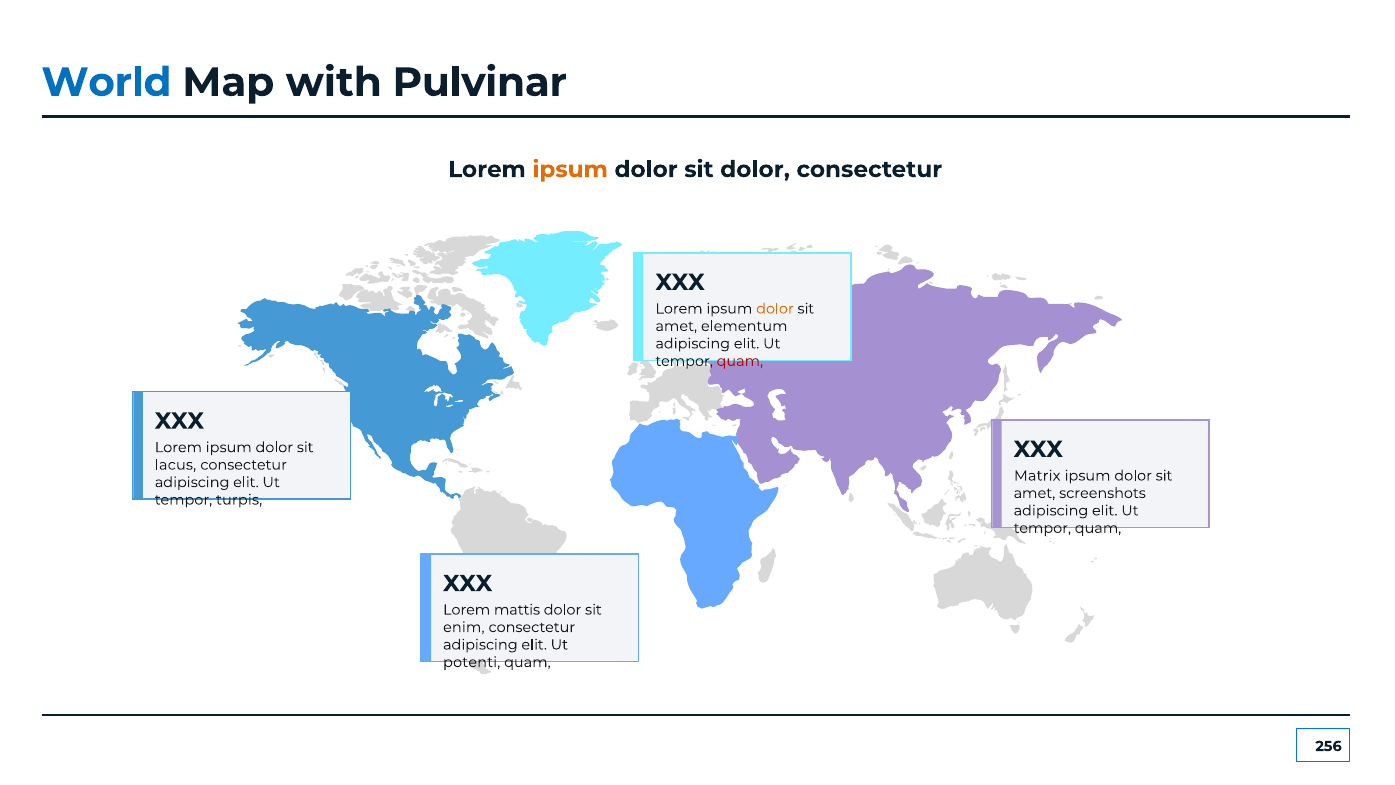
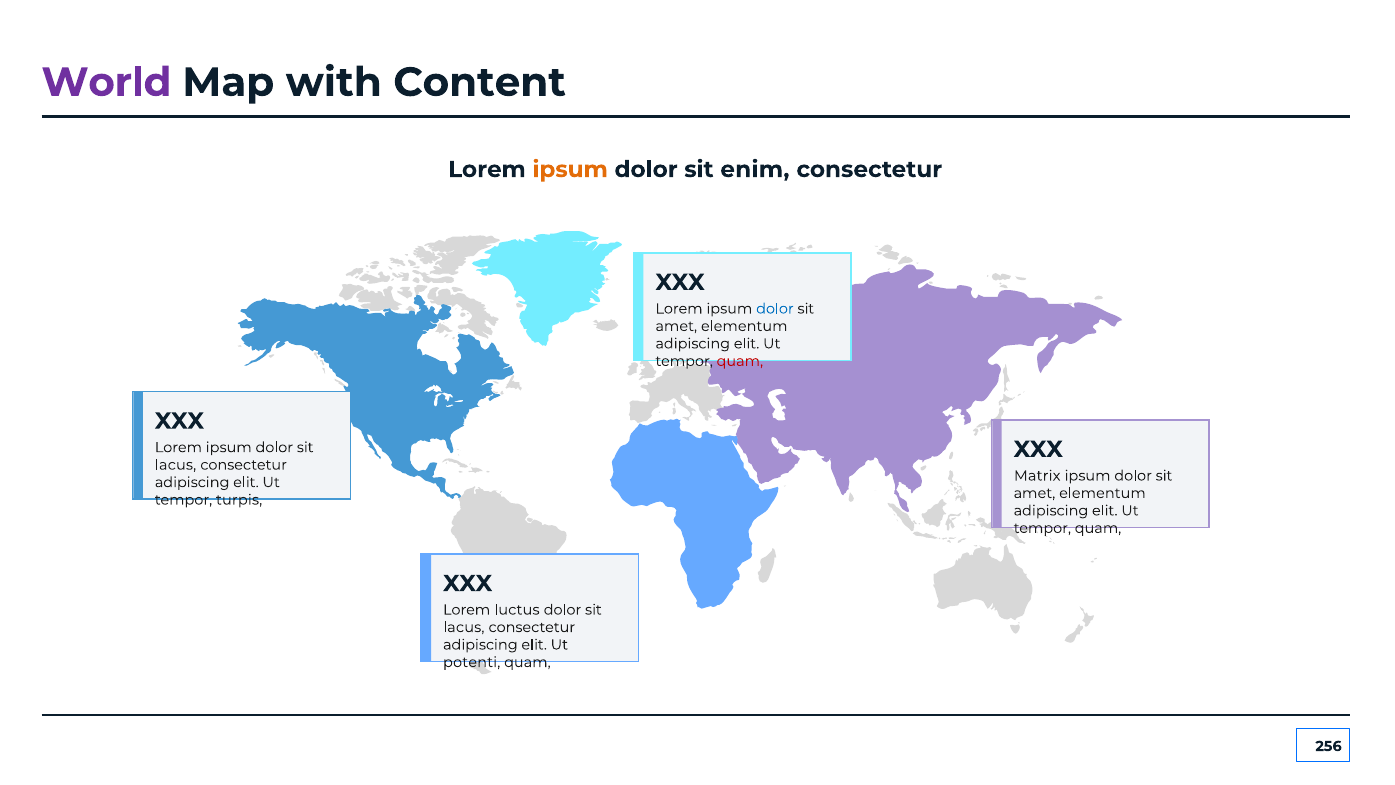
World colour: blue -> purple
Pulvinar: Pulvinar -> Content
sit dolor: dolor -> enim
dolor at (775, 309) colour: orange -> blue
screenshots at (1102, 493): screenshots -> elementum
mattis: mattis -> luctus
enim at (464, 627): enim -> lacus
